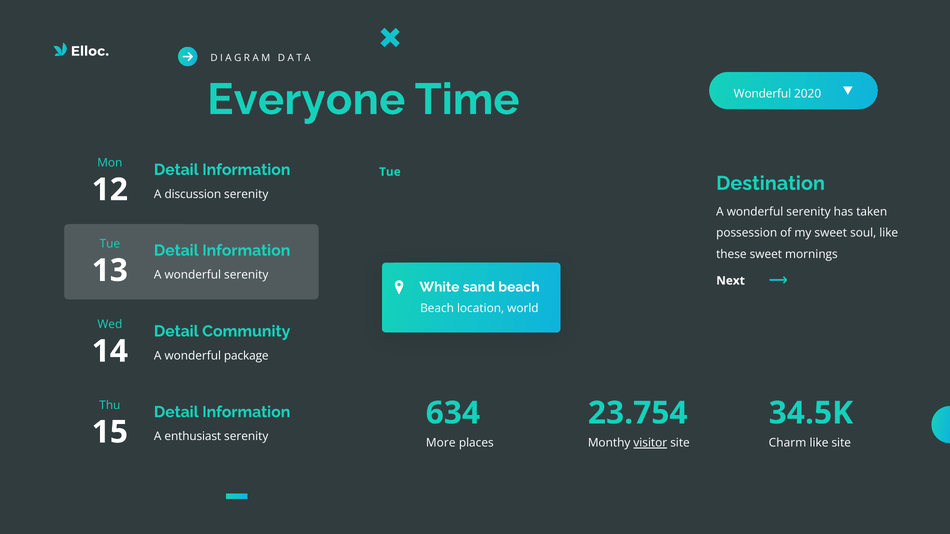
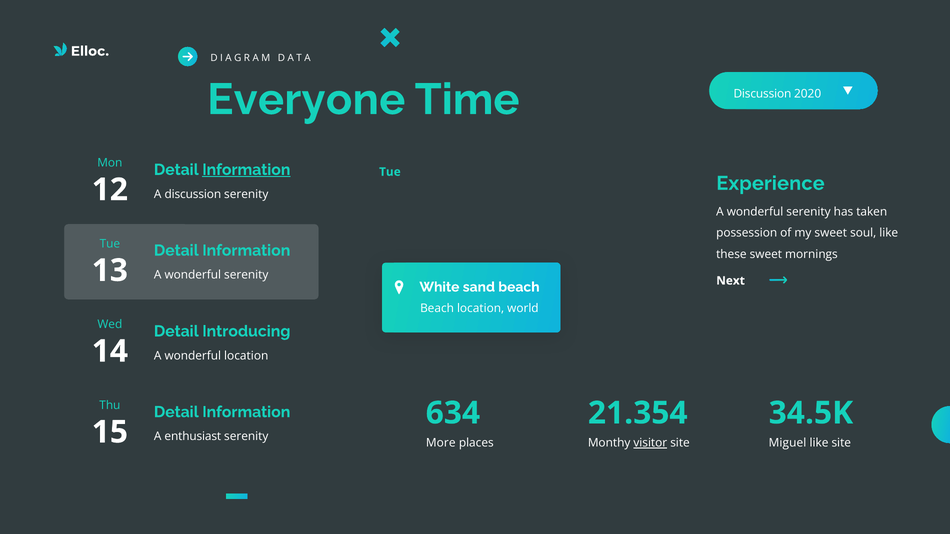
Wonderful at (762, 94): Wonderful -> Discussion
Information at (246, 170) underline: none -> present
Destination: Destination -> Experience
Community: Community -> Introducing
wonderful package: package -> location
23.754: 23.754 -> 21.354
Charm: Charm -> Miguel
